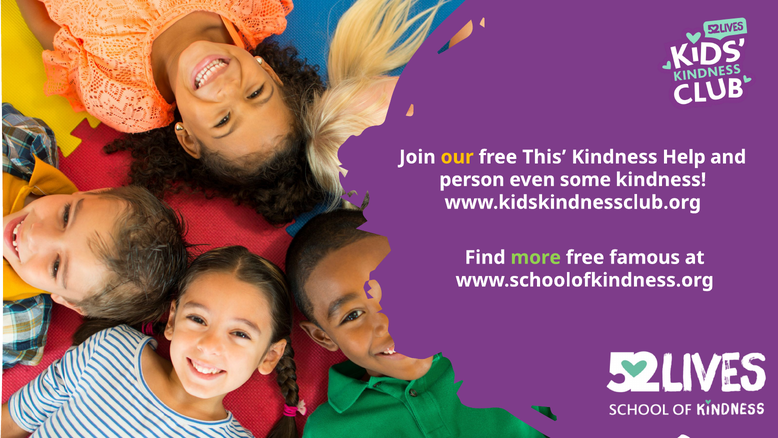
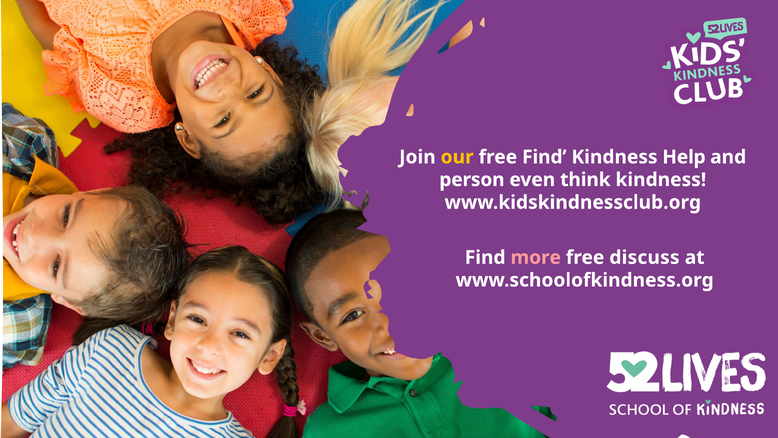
free This: This -> Find
some: some -> think
more colour: light green -> pink
famous: famous -> discuss
